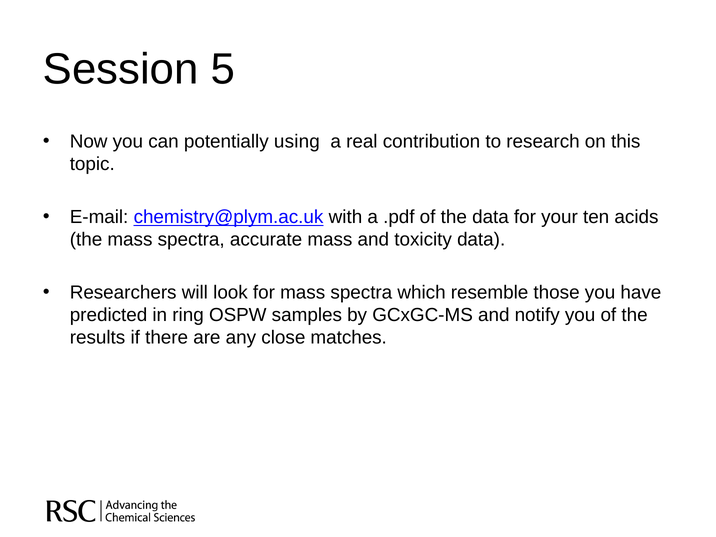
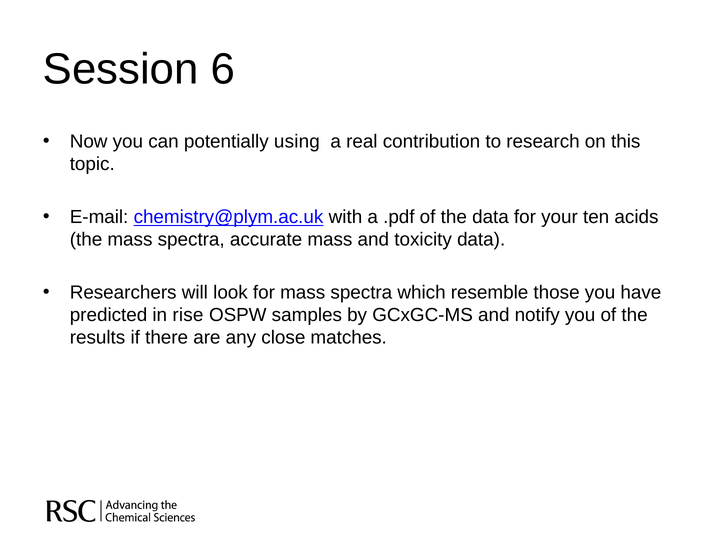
5: 5 -> 6
ring: ring -> rise
